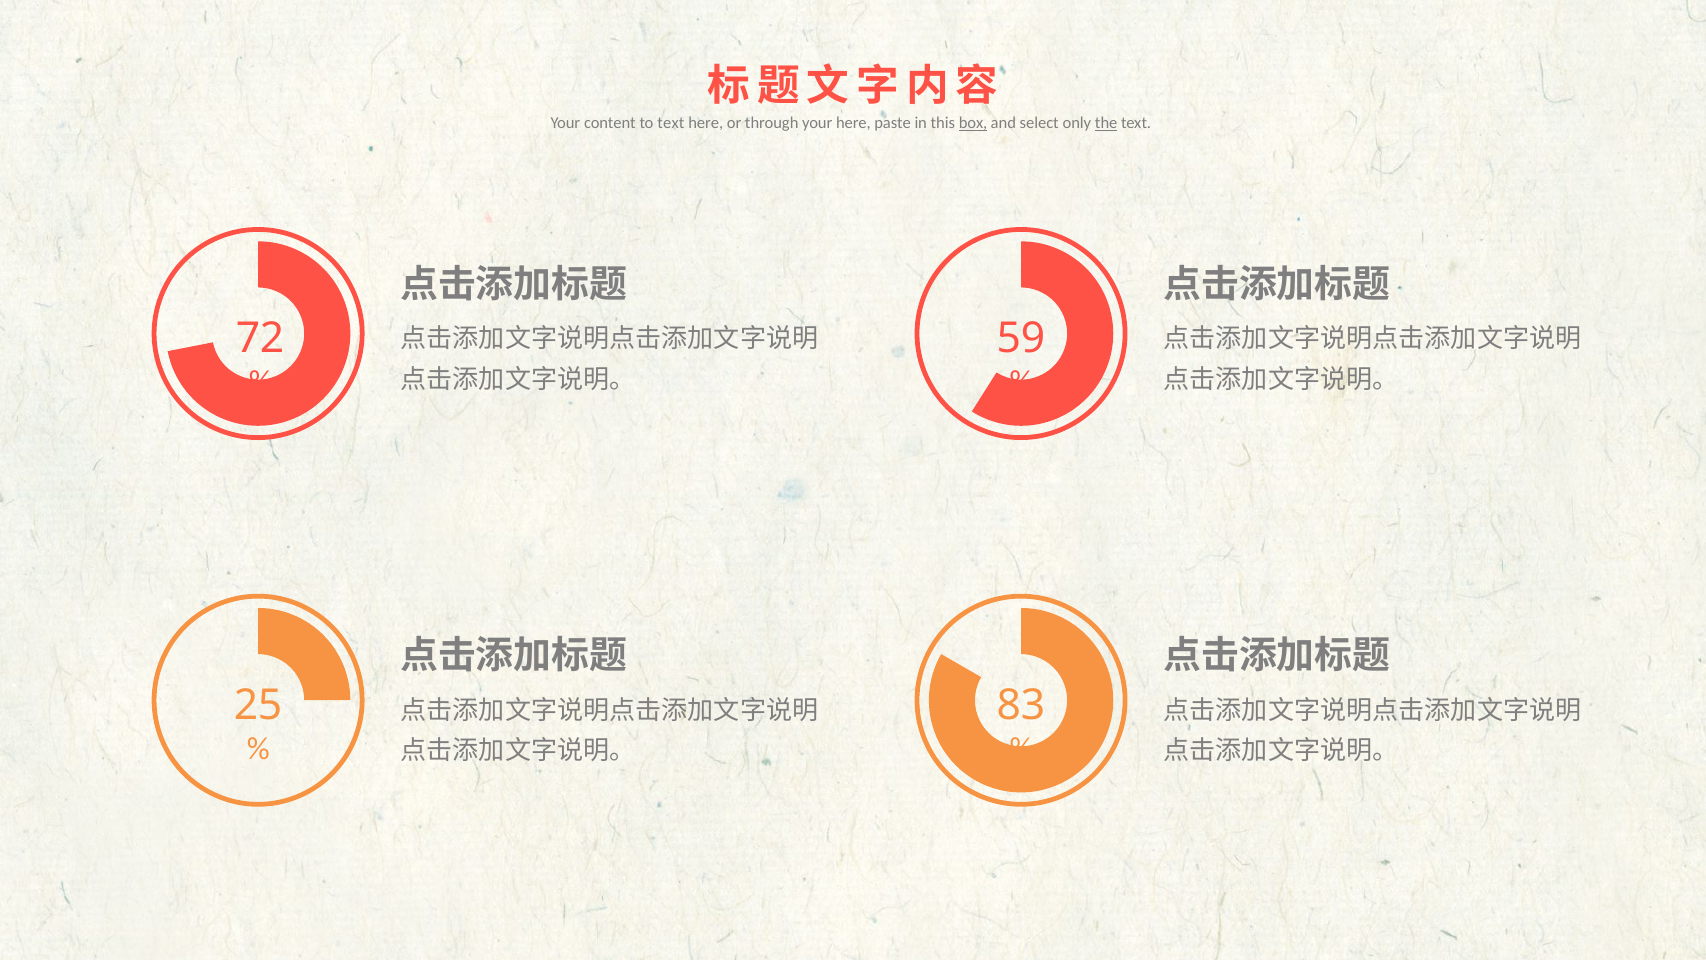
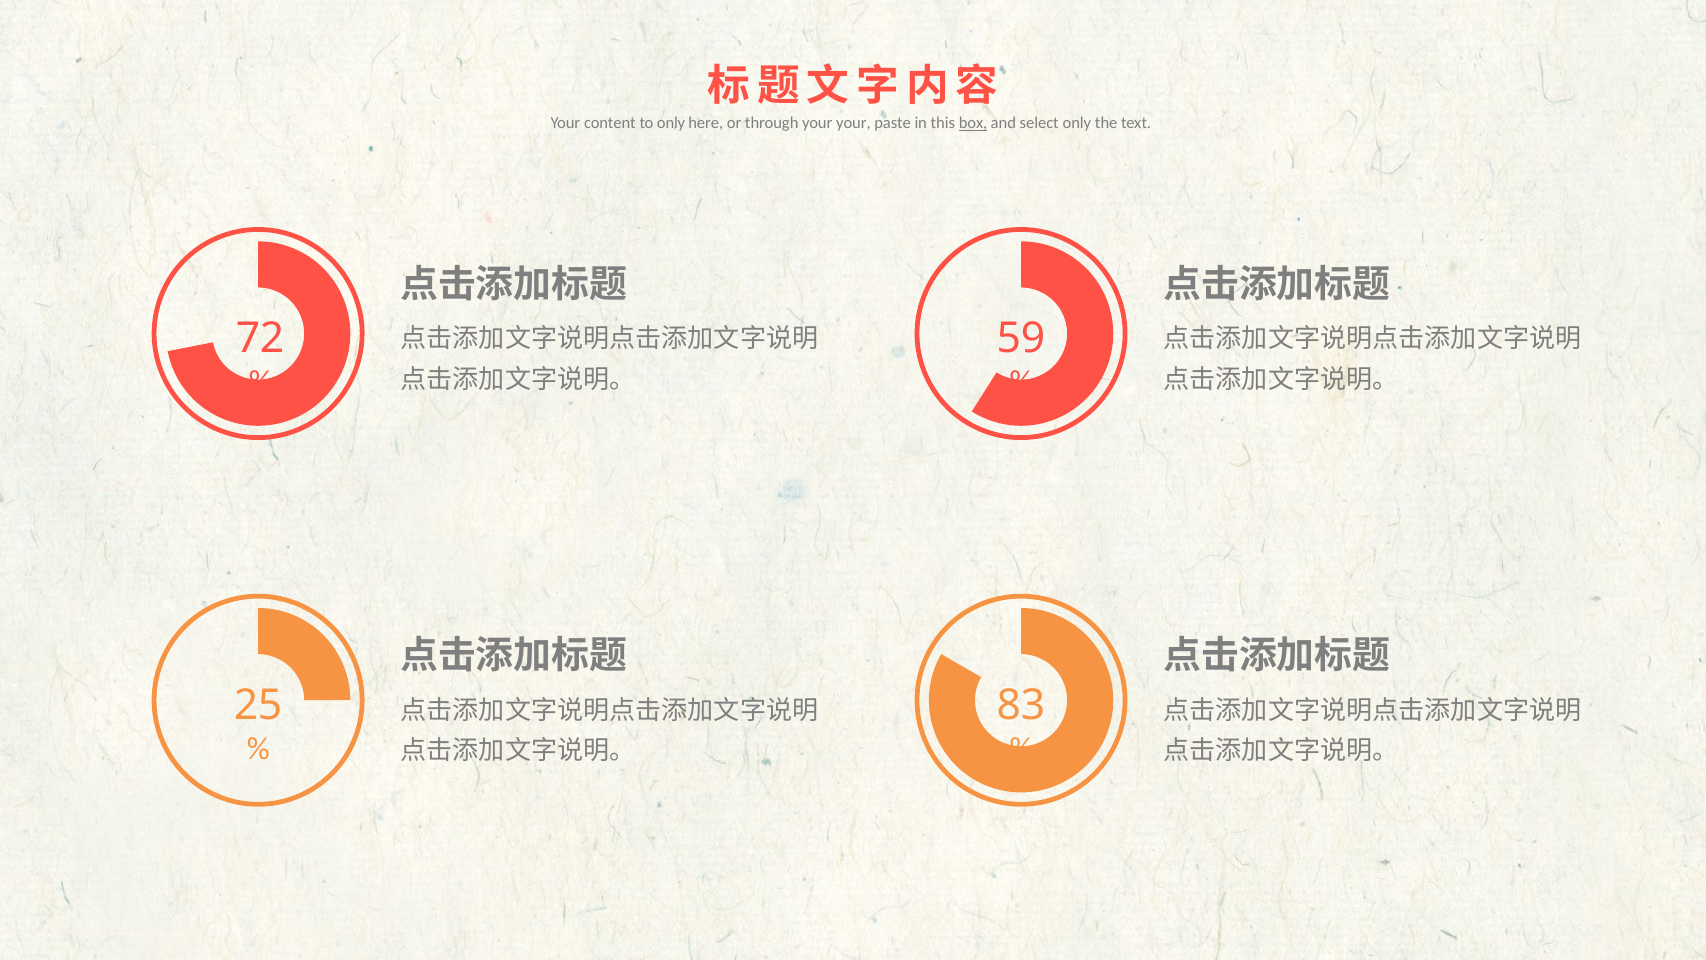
to text: text -> only
your here: here -> your
the underline: present -> none
